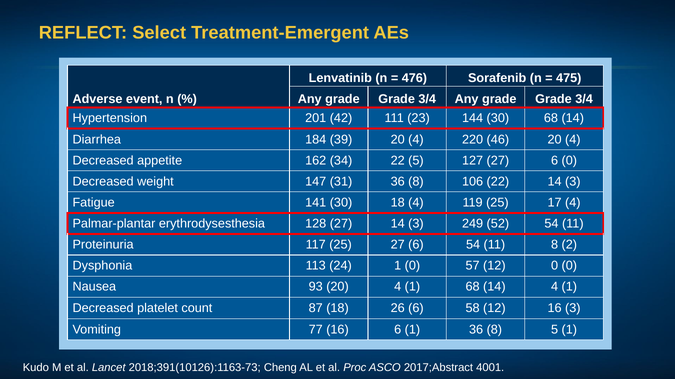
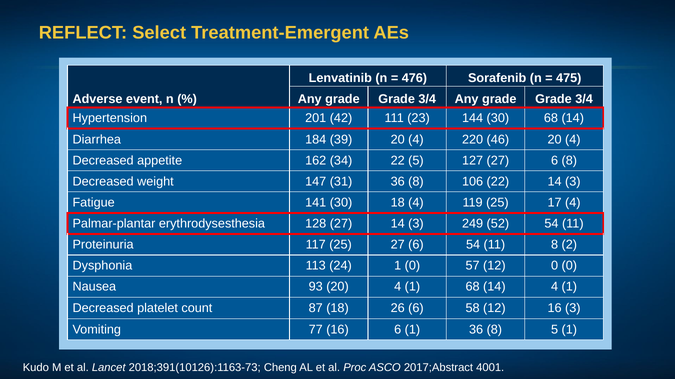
6 0: 0 -> 8
